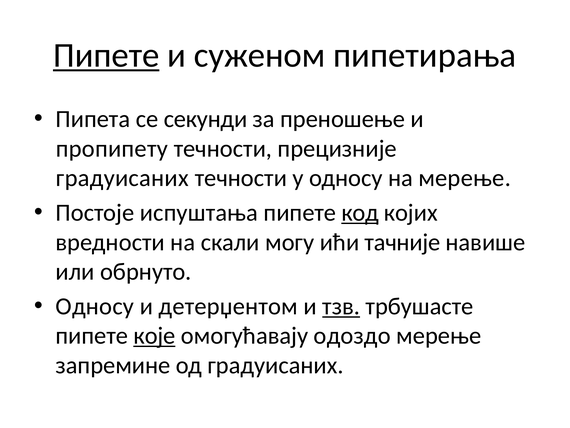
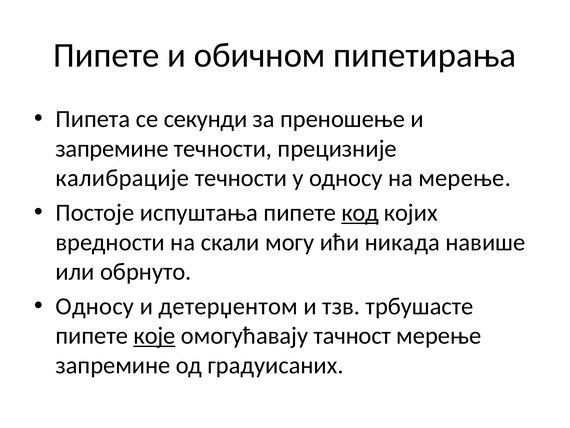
Пипете at (106, 55) underline: present -> none
суженом: суженом -> обичном
пропипету at (112, 149): пропипету -> запремине
градуисаних at (122, 178): градуисаних -> калибрације
тачније: тачније -> никада
тзв underline: present -> none
одоздо: одоздо -> тачност
